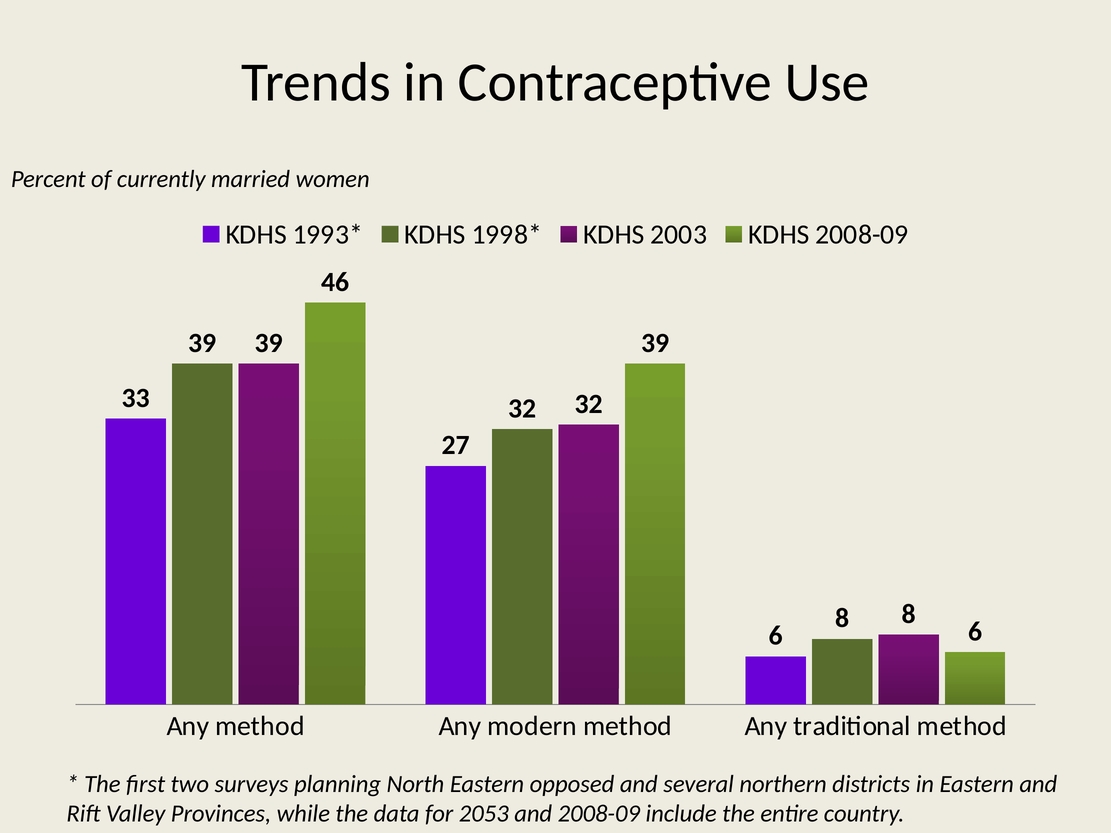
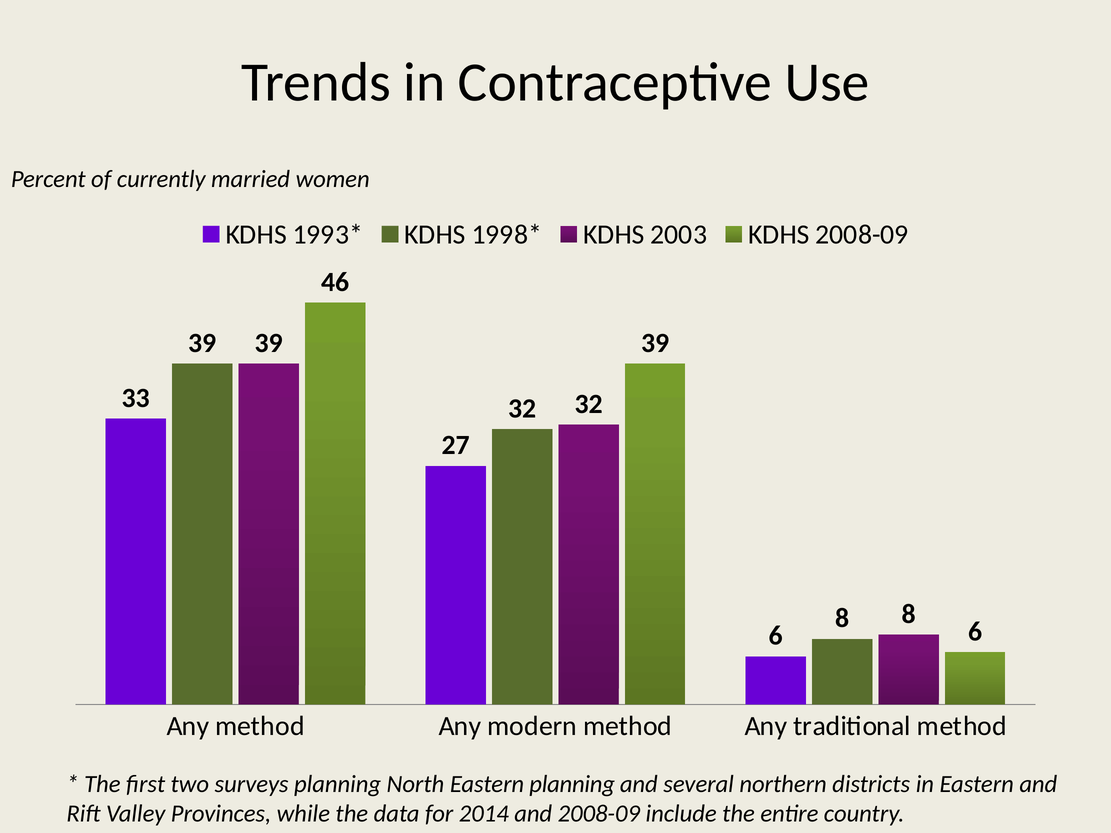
Eastern opposed: opposed -> planning
2053: 2053 -> 2014
